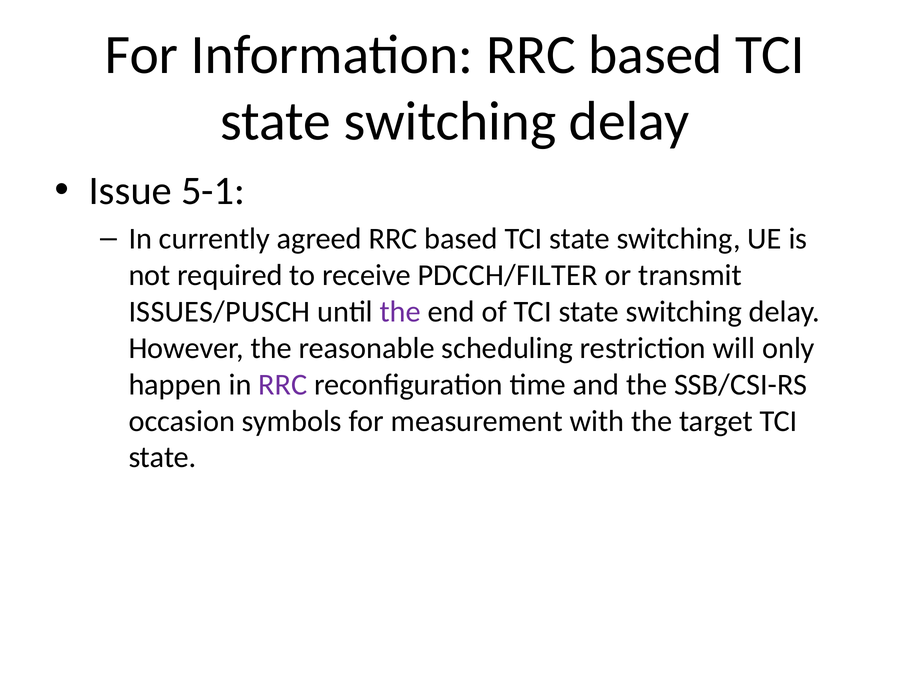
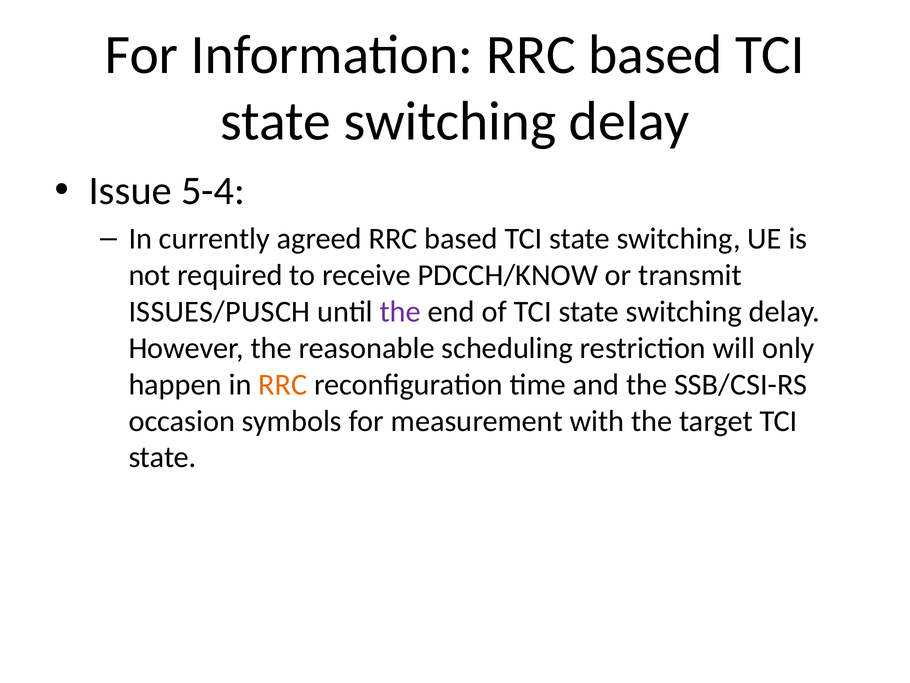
5-1: 5-1 -> 5-4
PDCCH/FILTER: PDCCH/FILTER -> PDCCH/KNOW
RRC at (283, 384) colour: purple -> orange
